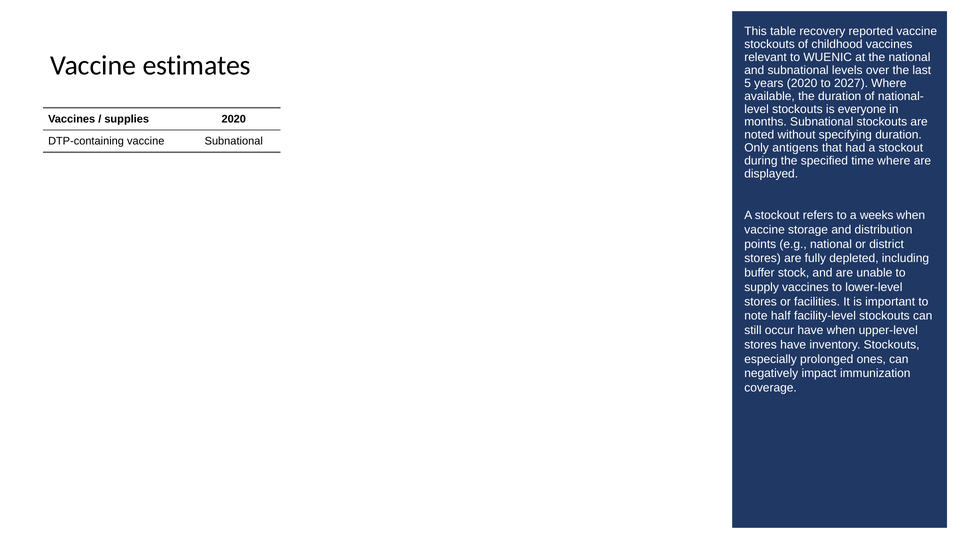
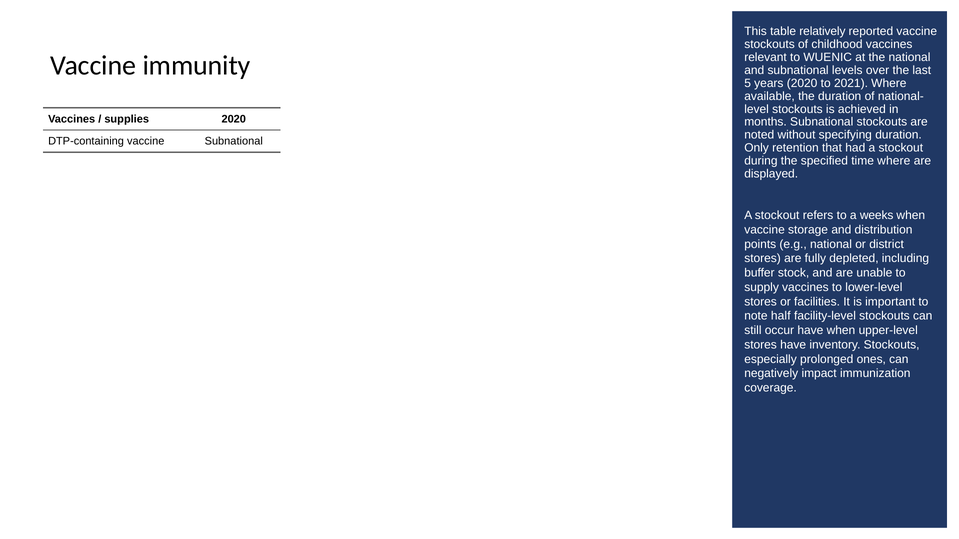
recovery: recovery -> relatively
estimates: estimates -> immunity
2027: 2027 -> 2021
everyone: everyone -> achieved
antigens: antigens -> retention
